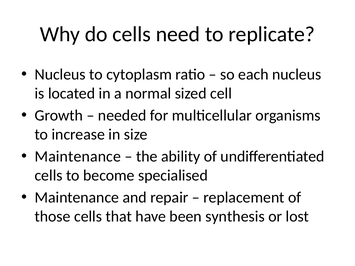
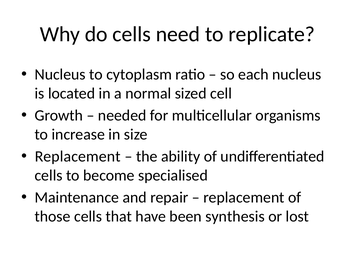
Maintenance at (78, 157): Maintenance -> Replacement
